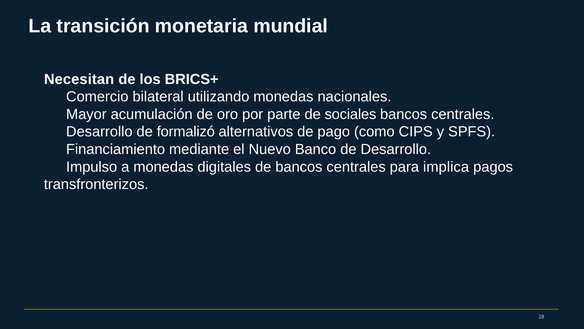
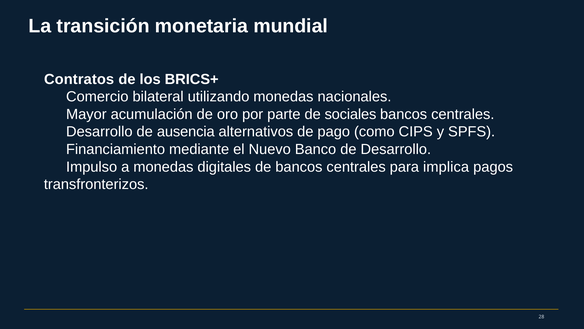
Necesitan: Necesitan -> Contratos
formalizó: formalizó -> ausencia
